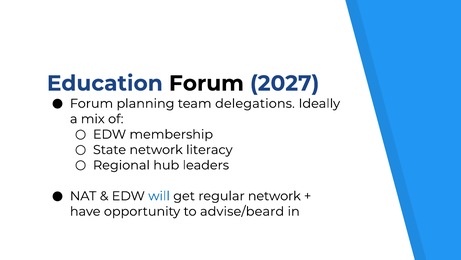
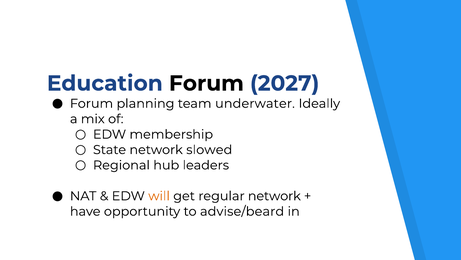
delegations: delegations -> underwater
literacy: literacy -> slowed
will colour: blue -> orange
